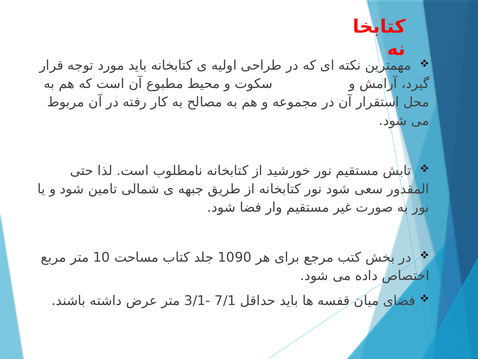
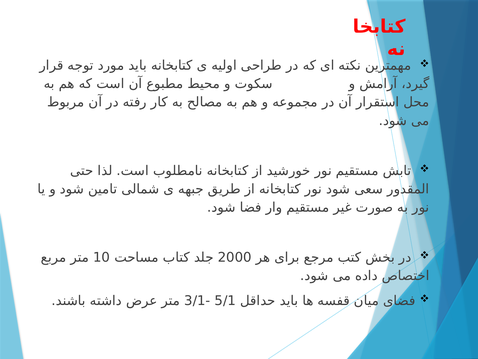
1090: 1090 -> 2000
7/1: 7/1 -> 5/1
